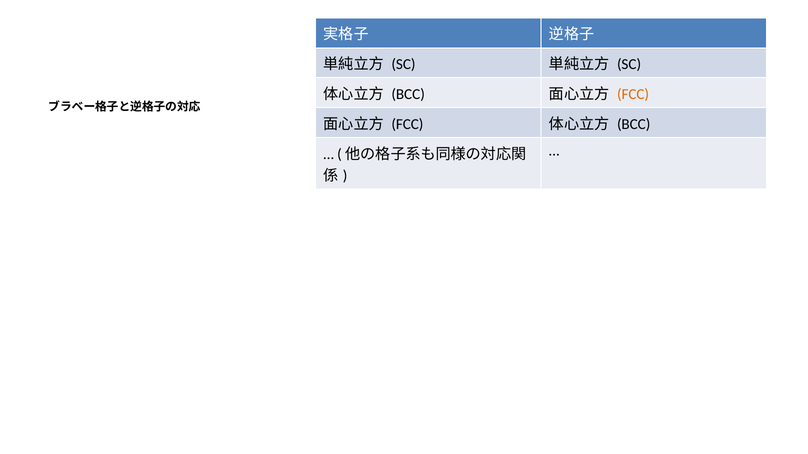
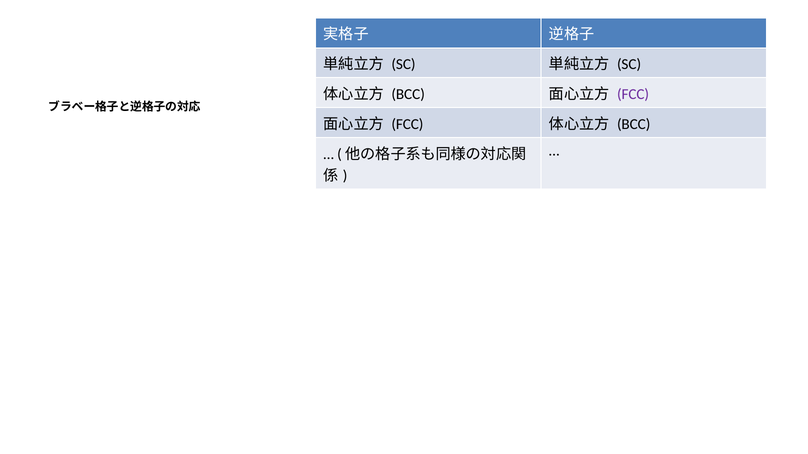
FCC at (633, 94) colour: orange -> purple
